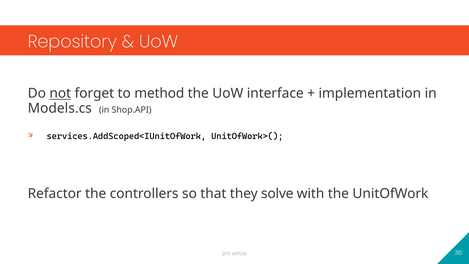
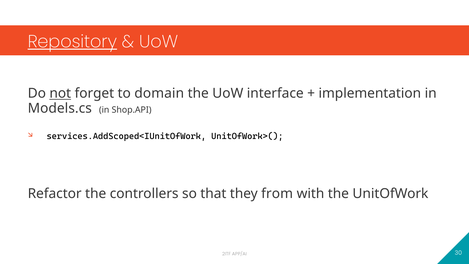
Repository underline: none -> present
method: method -> domain
solve: solve -> from
